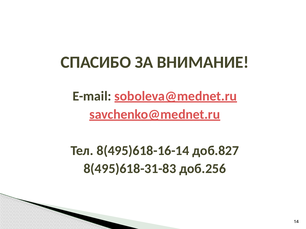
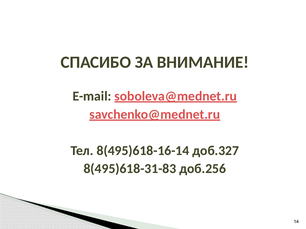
доб.827: доб.827 -> доб.327
